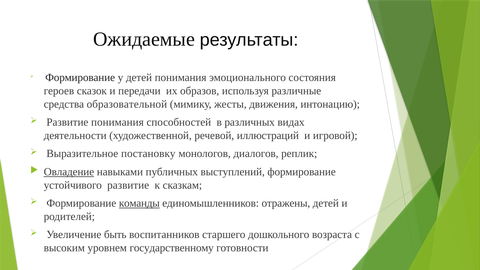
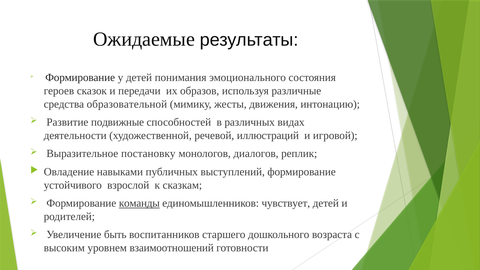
Развитие понимания: понимания -> подвижные
Овладение underline: present -> none
устойчивого развитие: развитие -> взрослой
отражены: отражены -> чувствует
государственному: государственному -> взаимоотношений
